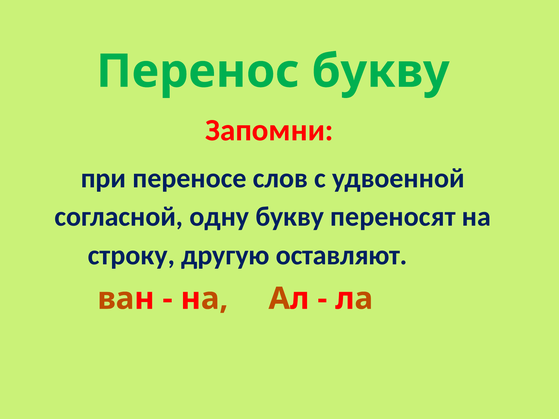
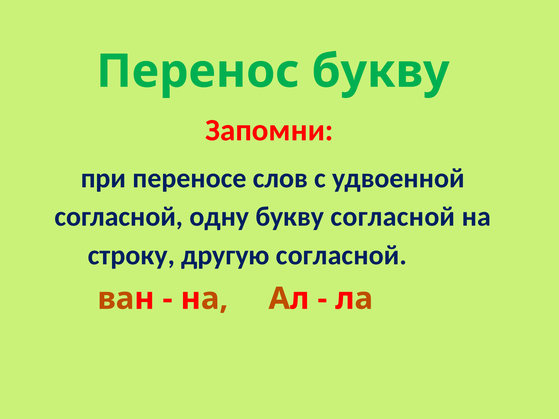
букву переносят: переносят -> согласной
другую оставляют: оставляют -> согласной
